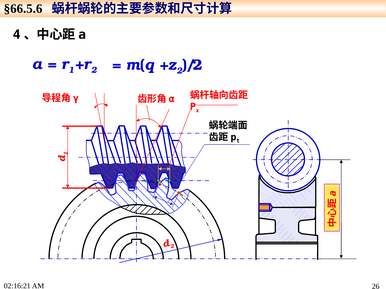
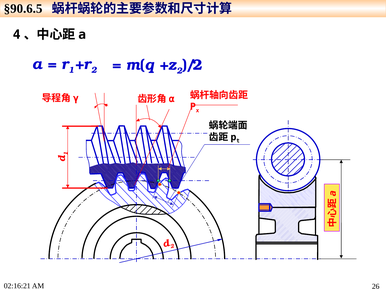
§66.5.6: §66.5.6 -> §90.6.5
